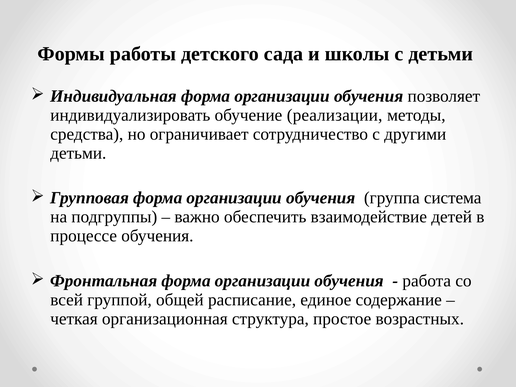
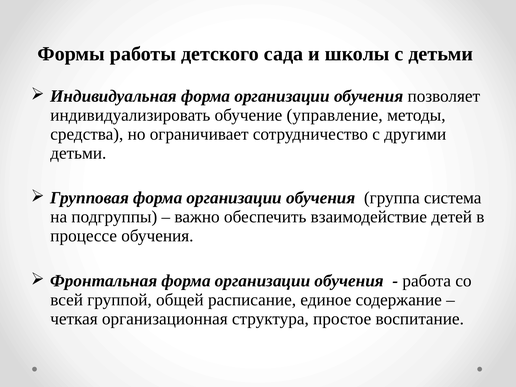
реализации: реализации -> управление
возрастных: возрастных -> воспитание
